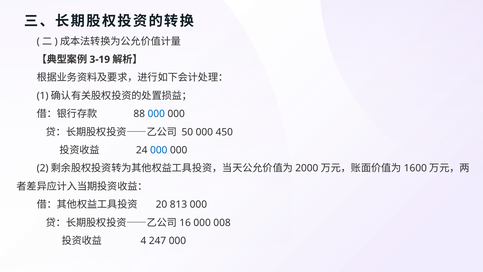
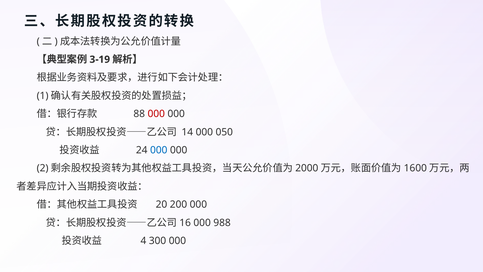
000 at (156, 114) colour: blue -> red
50: 50 -> 14
450: 450 -> 050
813: 813 -> 200
008: 008 -> 988
247: 247 -> 300
